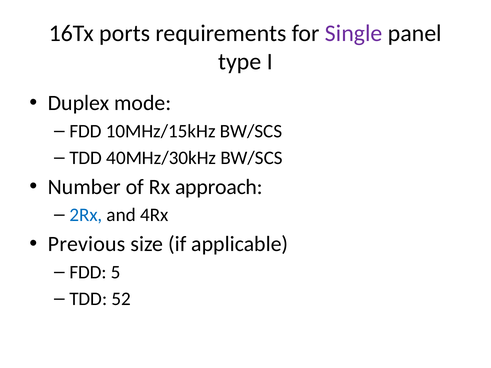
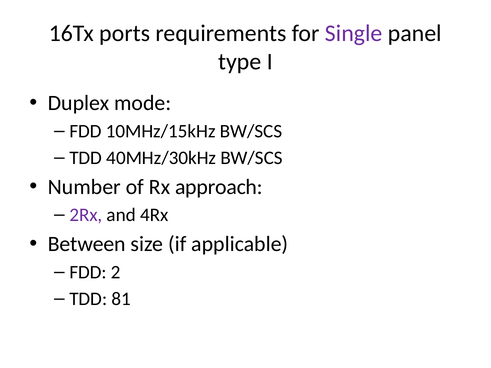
2Rx colour: blue -> purple
Previous: Previous -> Between
5: 5 -> 2
52: 52 -> 81
